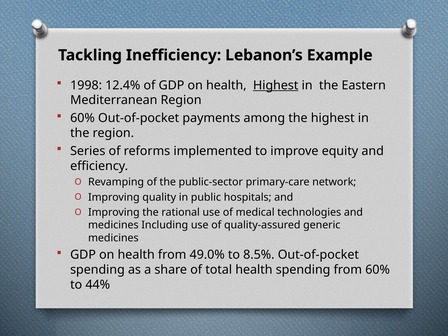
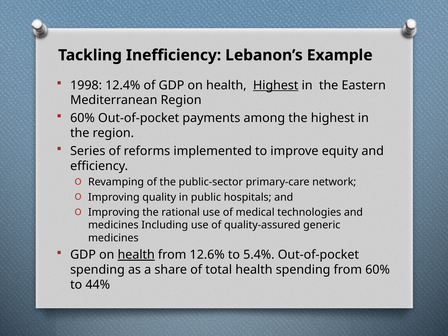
health at (136, 255) underline: none -> present
49.0%: 49.0% -> 12.6%
8.5%: 8.5% -> 5.4%
